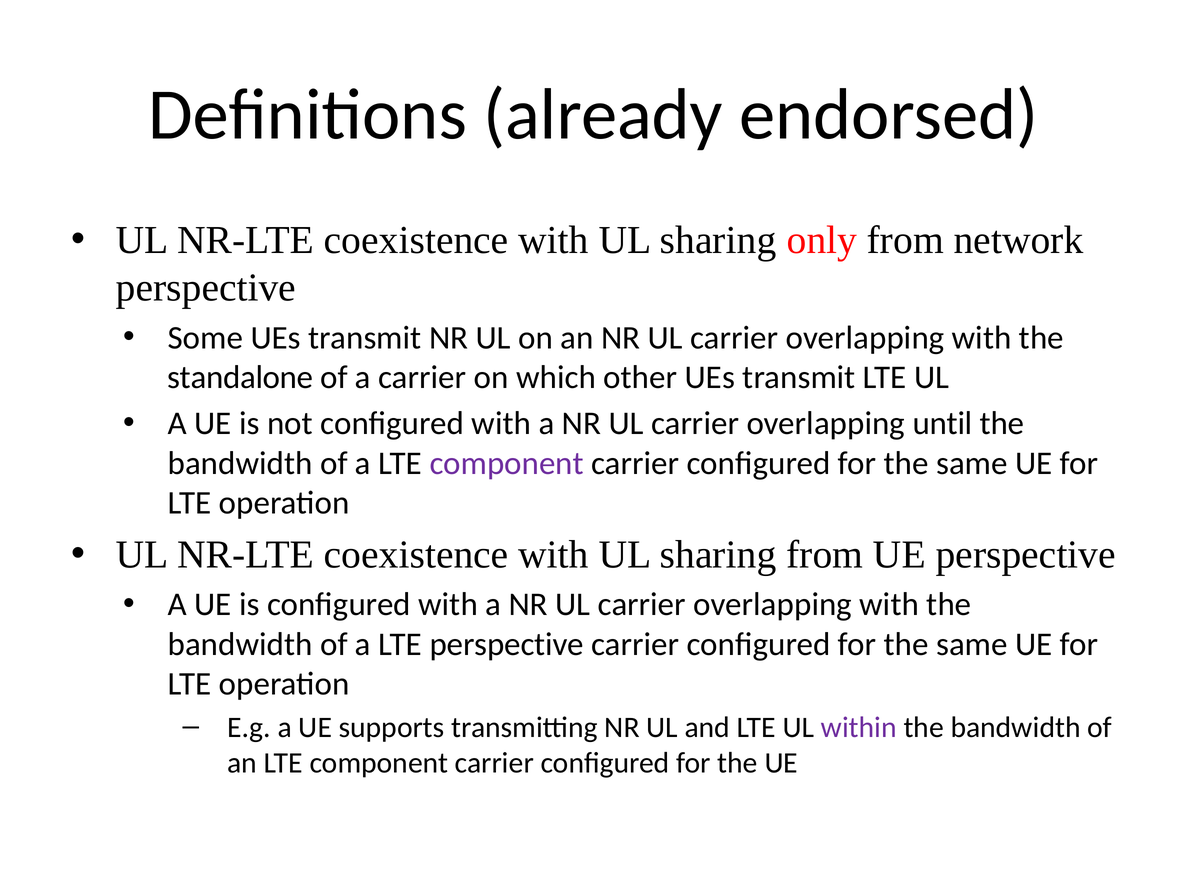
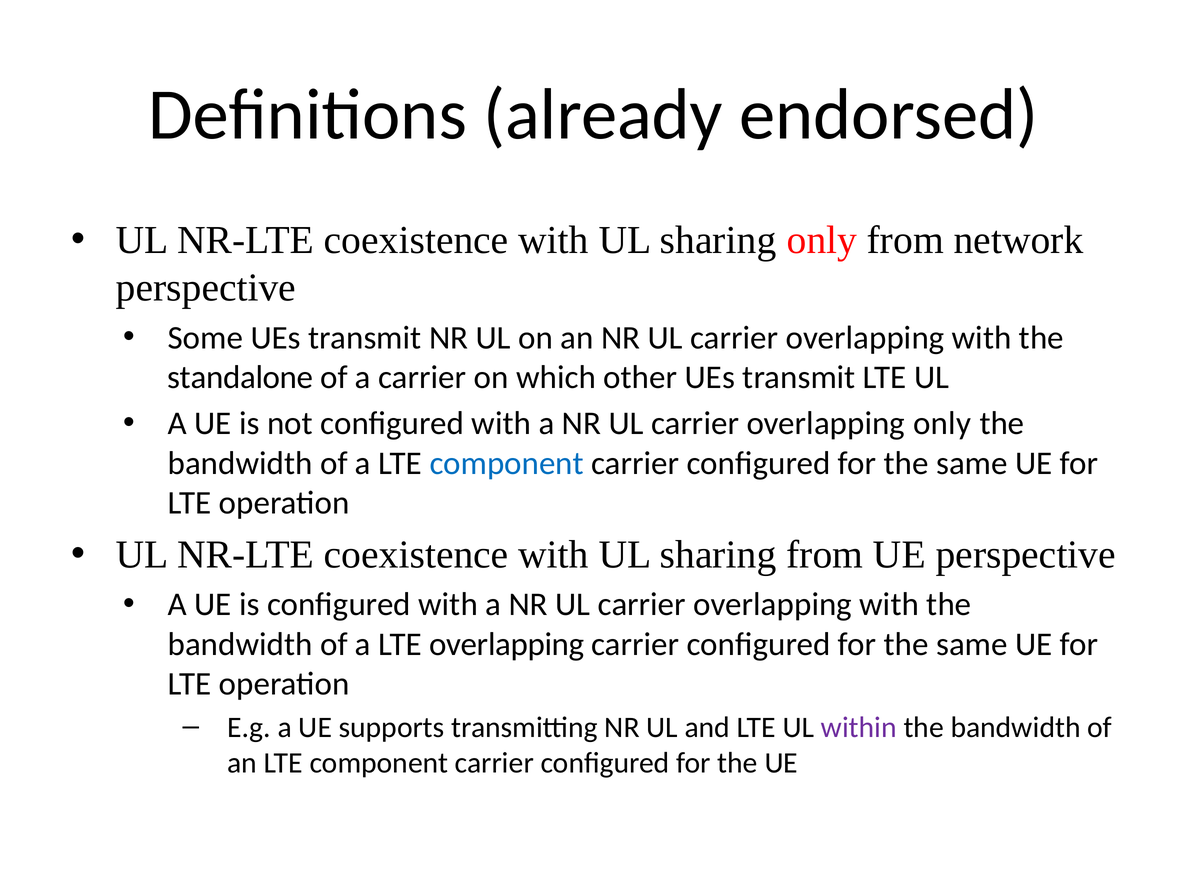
overlapping until: until -> only
component at (507, 463) colour: purple -> blue
LTE perspective: perspective -> overlapping
